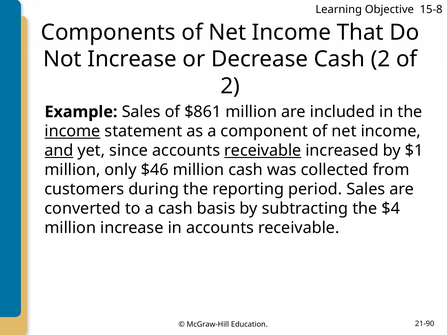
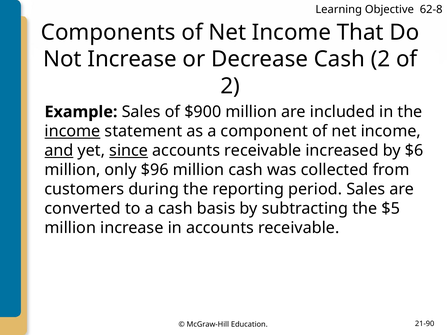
15-8: 15-8 -> 62-8
$861: $861 -> $900
since underline: none -> present
receivable at (263, 151) underline: present -> none
$1: $1 -> $6
$46: $46 -> $96
$4: $4 -> $5
